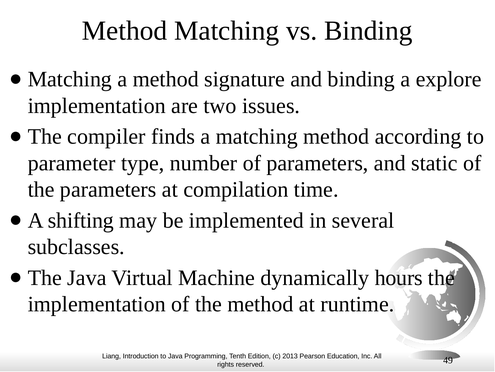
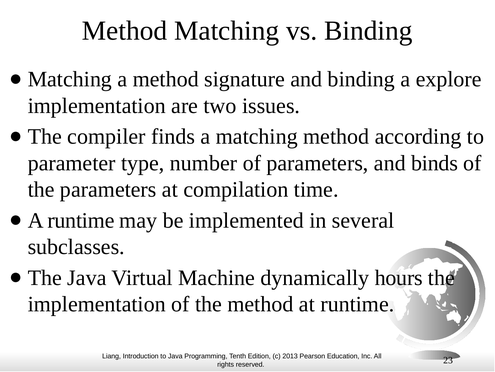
static: static -> binds
shifting at (81, 220): shifting -> runtime
49: 49 -> 23
